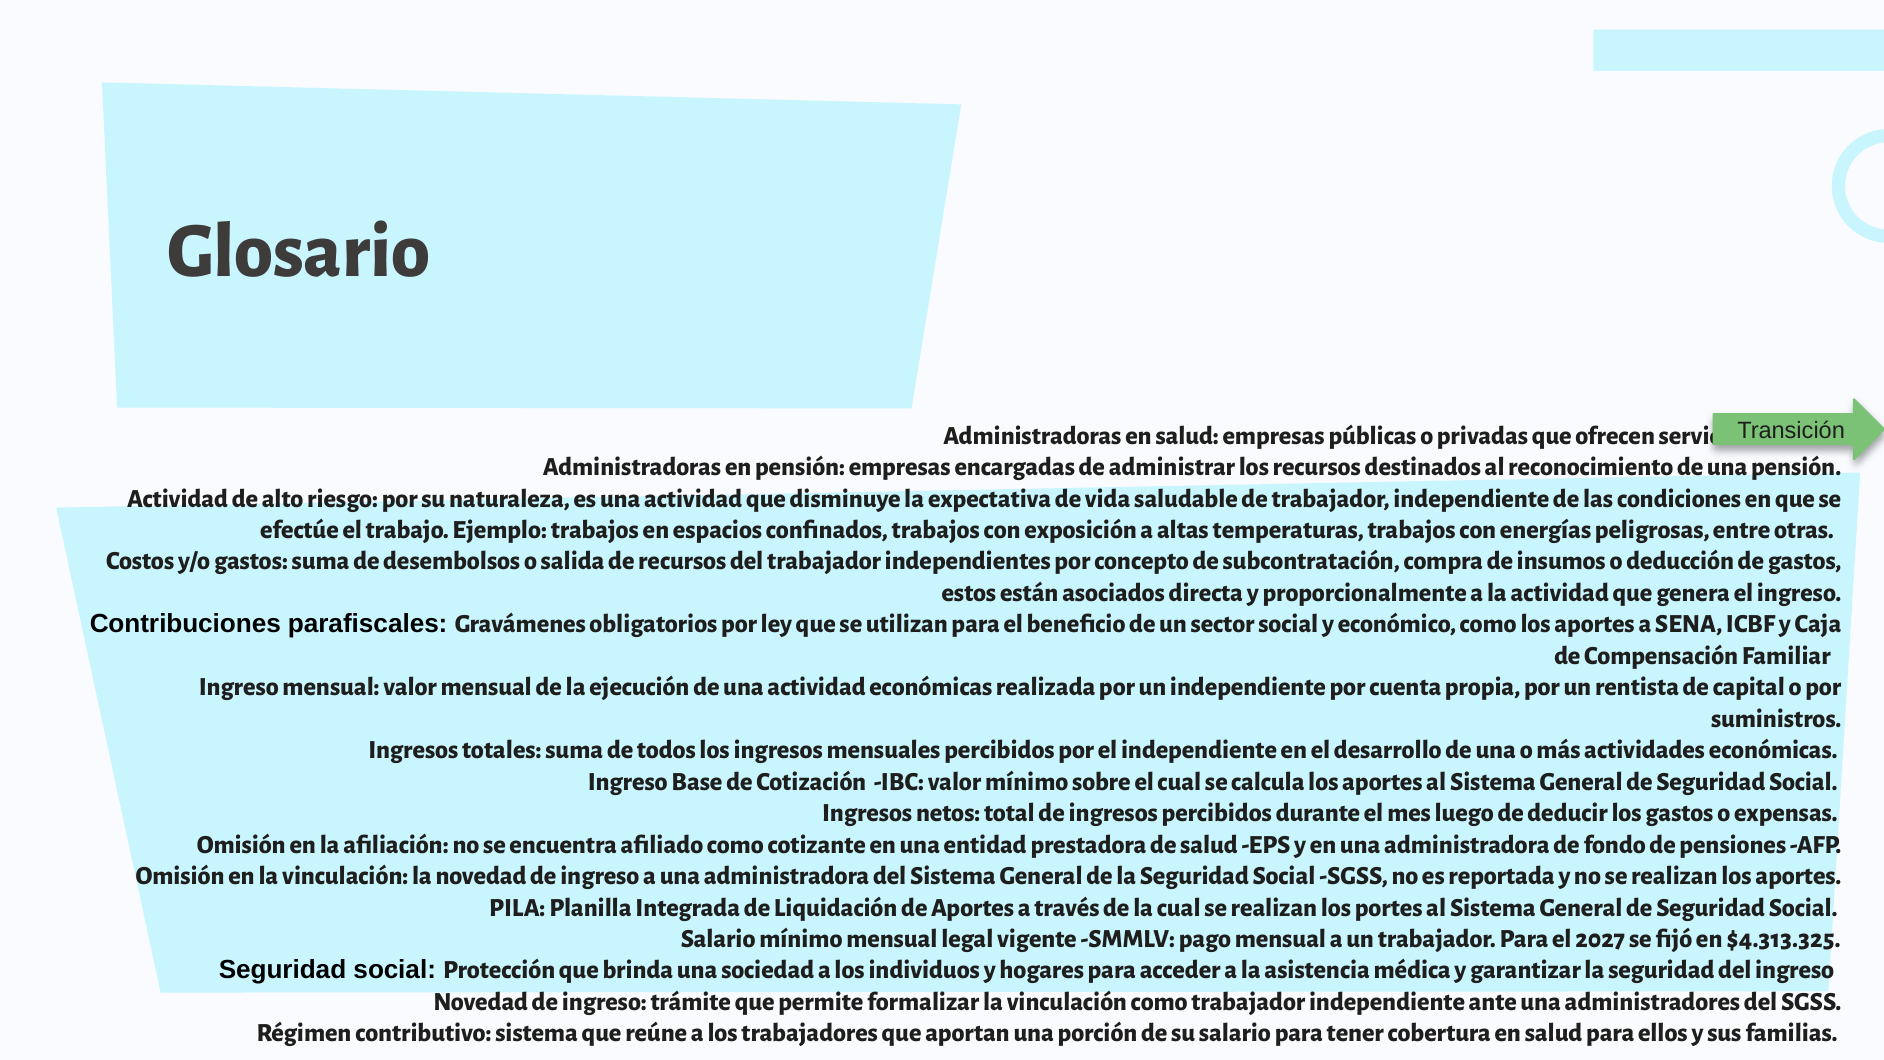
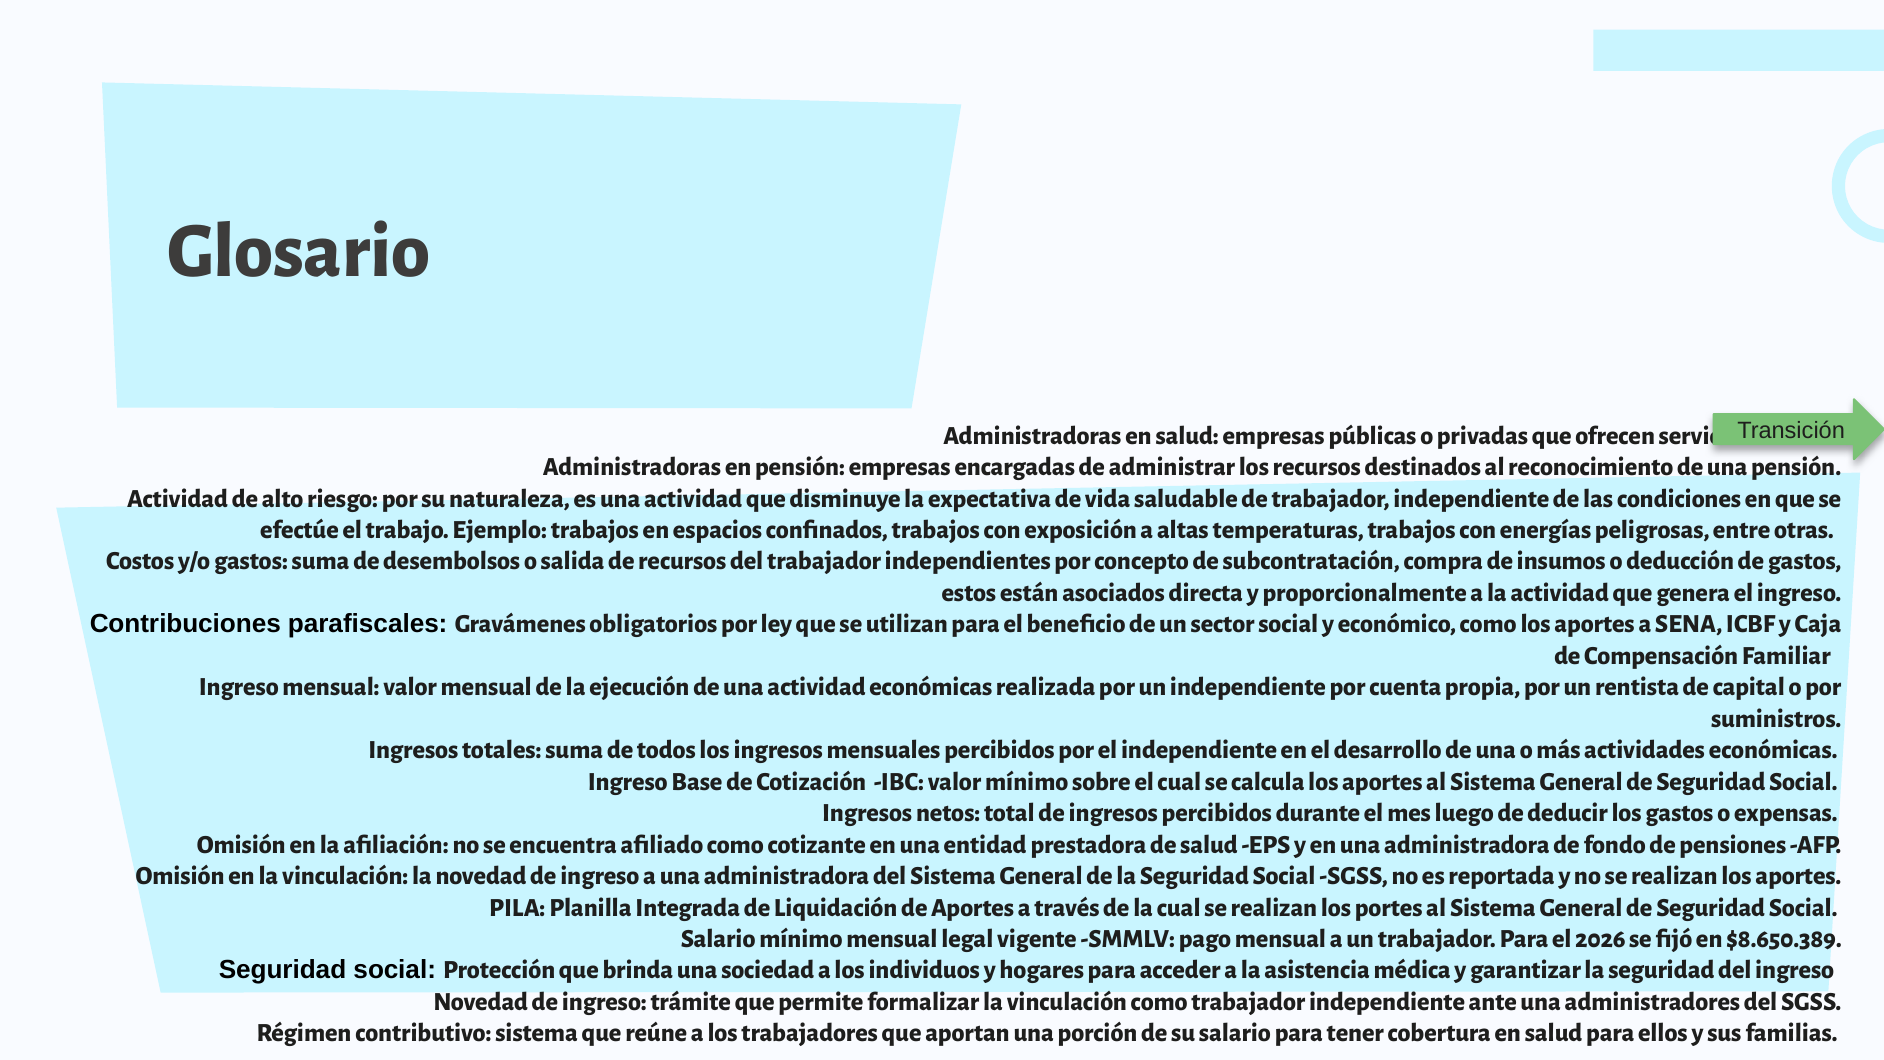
2027: 2027 -> 2026
$4.313.325: $4.313.325 -> $8.650.389
